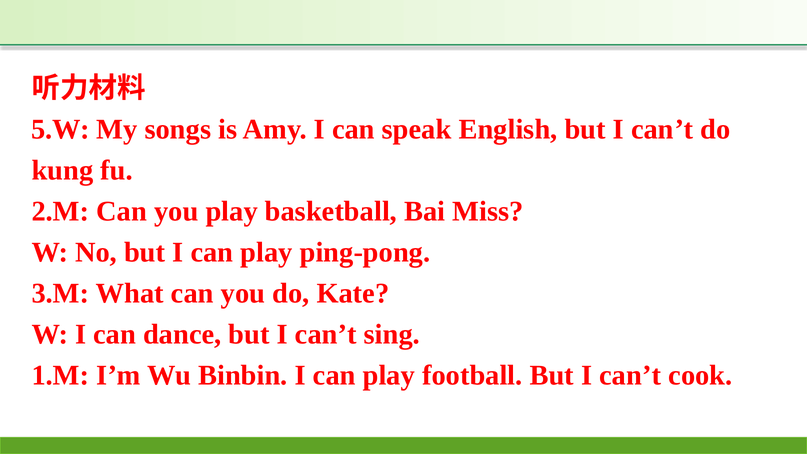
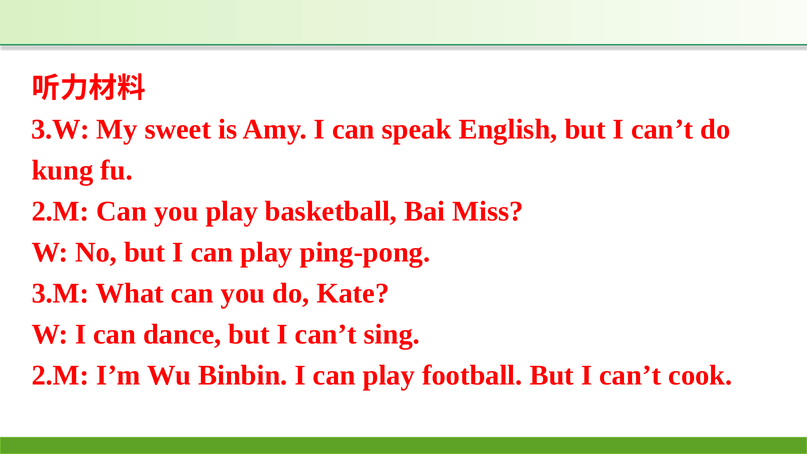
5.W: 5.W -> 3.W
songs: songs -> sweet
1.M at (60, 375): 1.M -> 2.M
